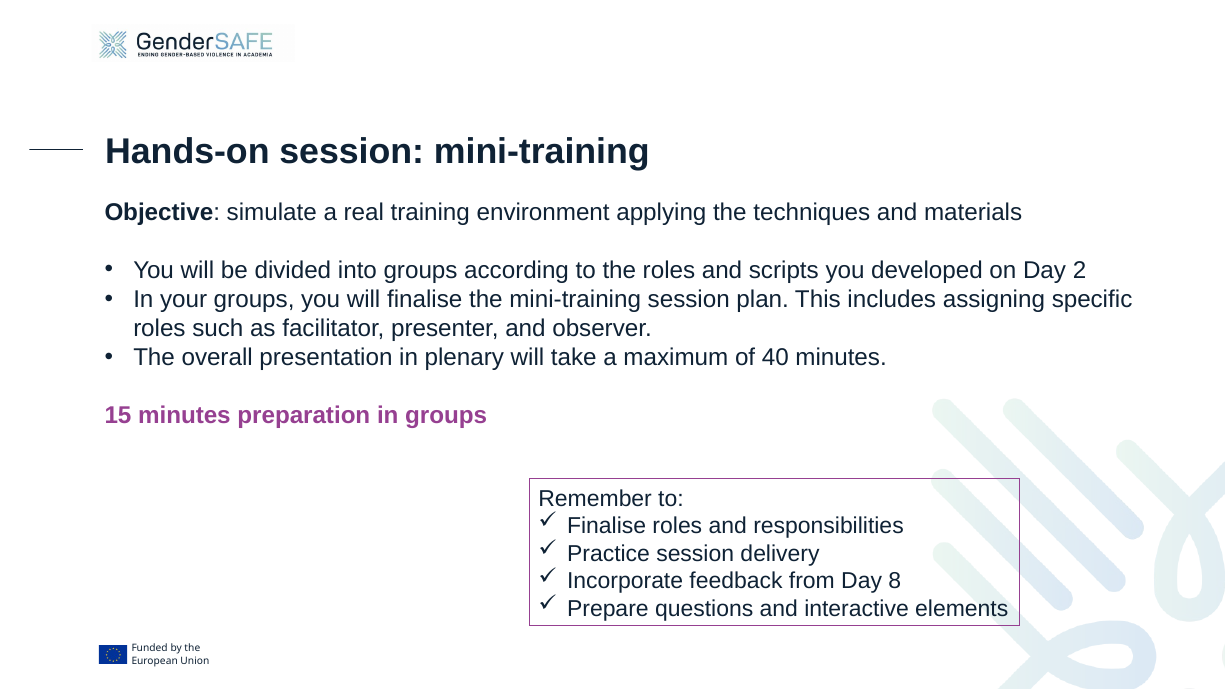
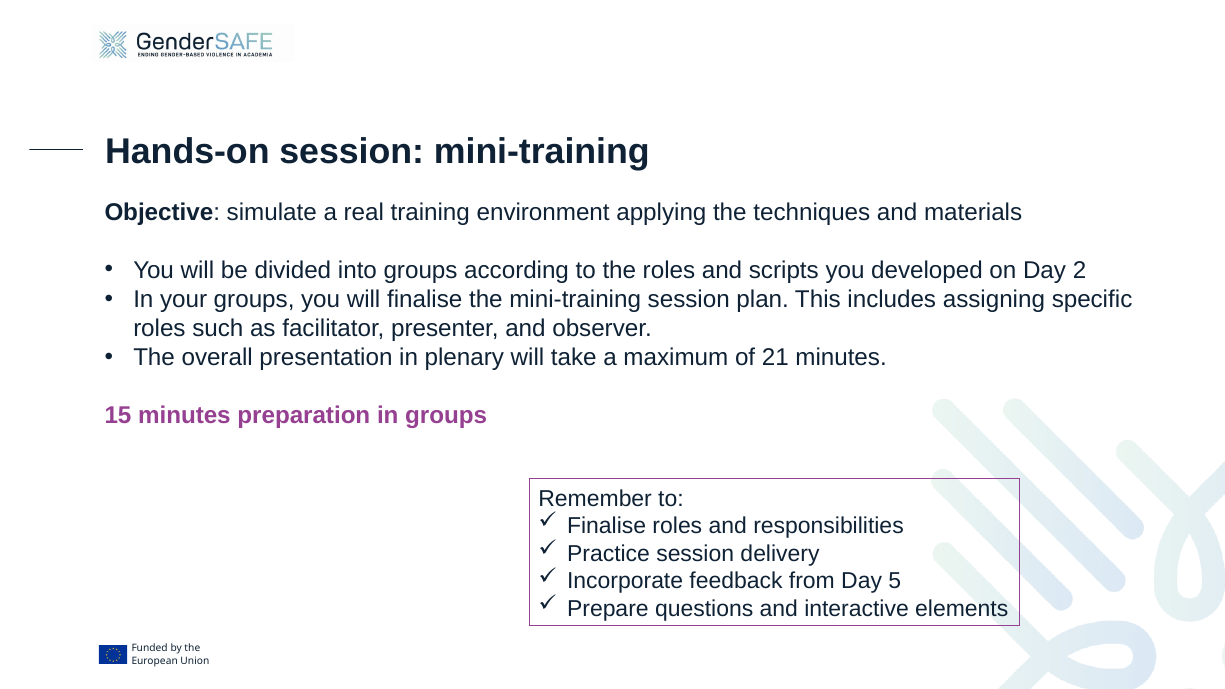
40: 40 -> 21
8: 8 -> 5
